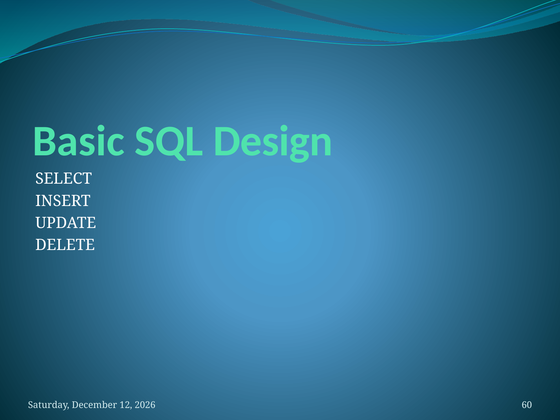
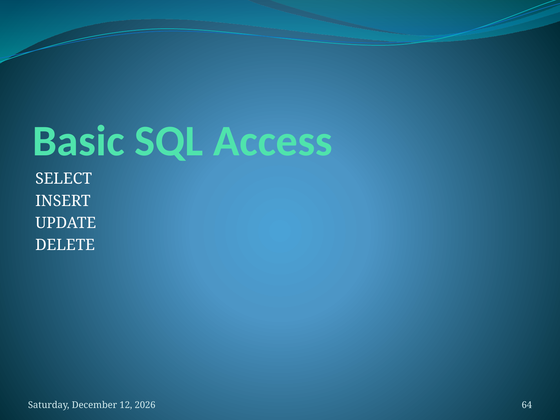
Design: Design -> Access
60: 60 -> 64
